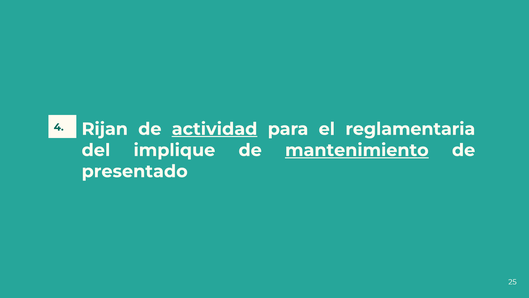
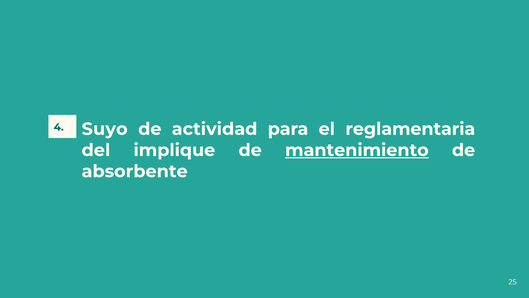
Rijan: Rijan -> Suyo
actividad underline: present -> none
presentado: presentado -> absorbente
